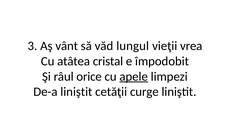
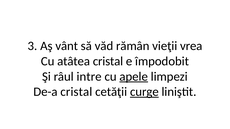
lungul: lungul -> rămân
orice: orice -> intre
De-a liniştit: liniştit -> cristal
curge underline: none -> present
